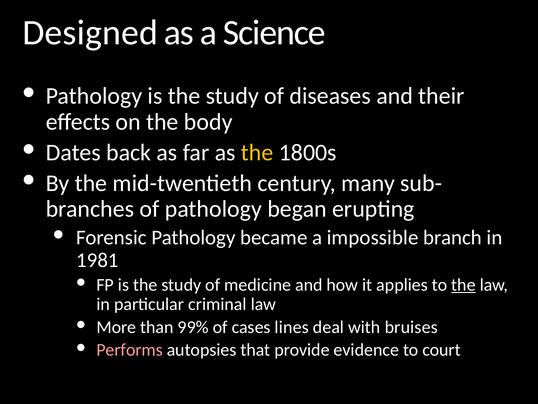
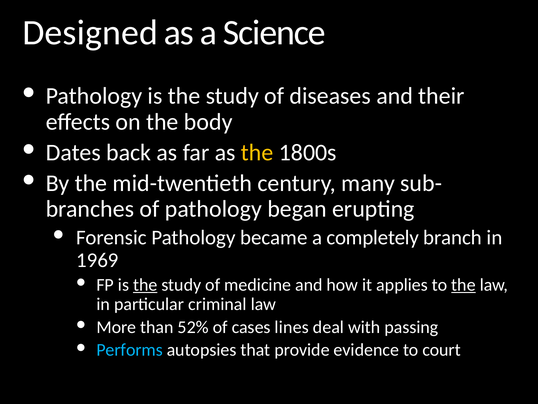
impossible: impossible -> completely
1981: 1981 -> 1969
the at (145, 284) underline: none -> present
99%: 99% -> 52%
bruises: bruises -> passing
Performs colour: pink -> light blue
